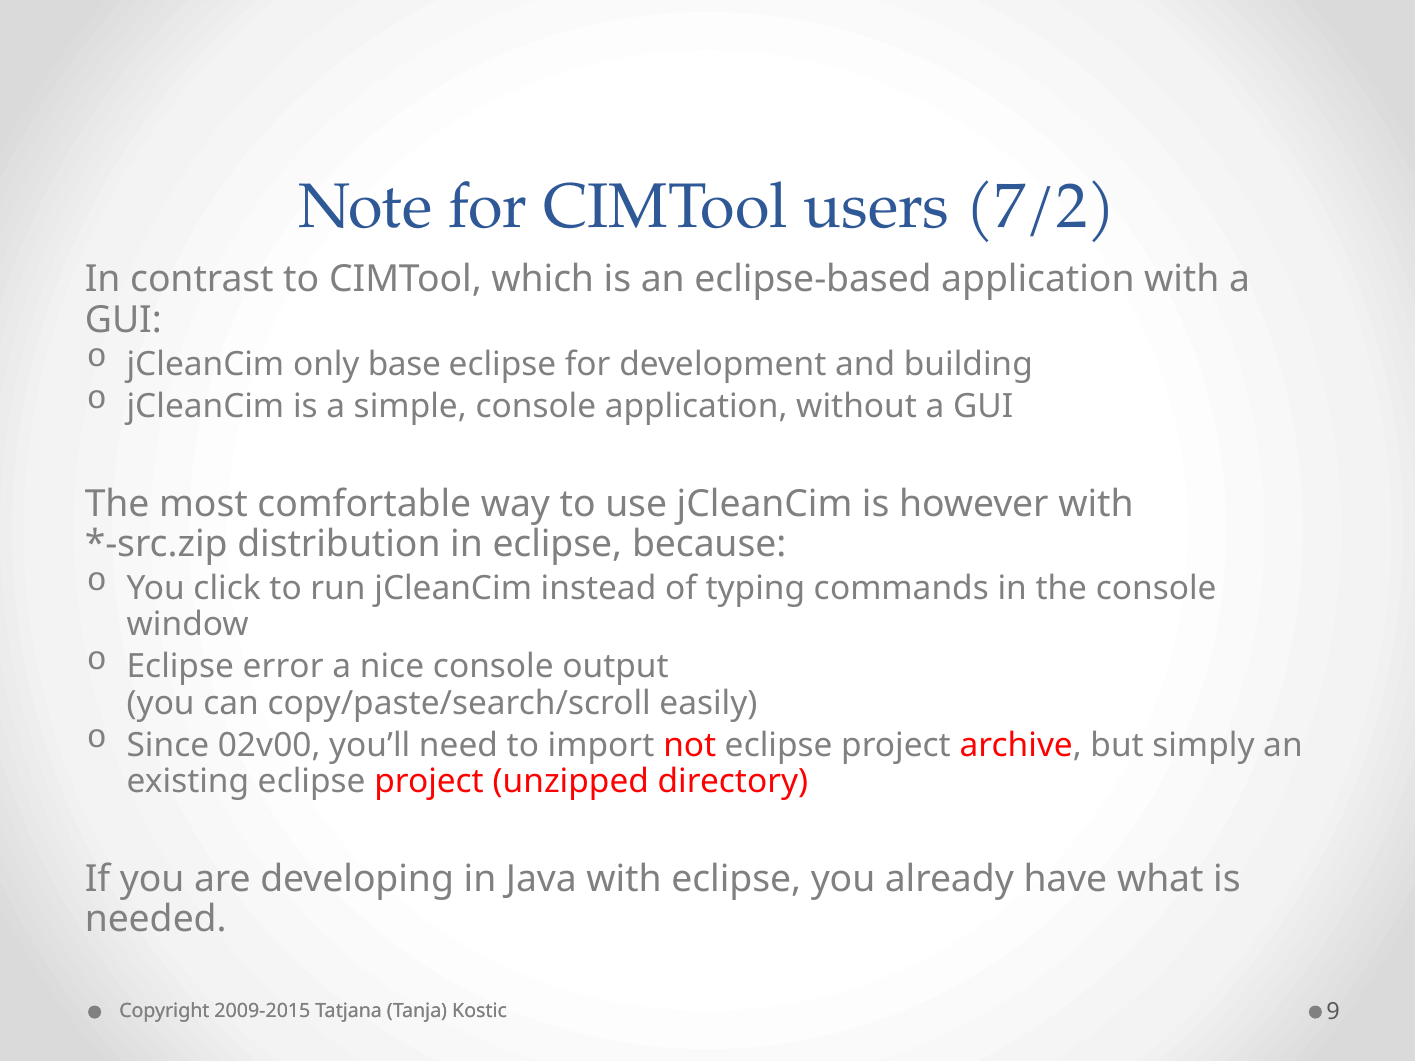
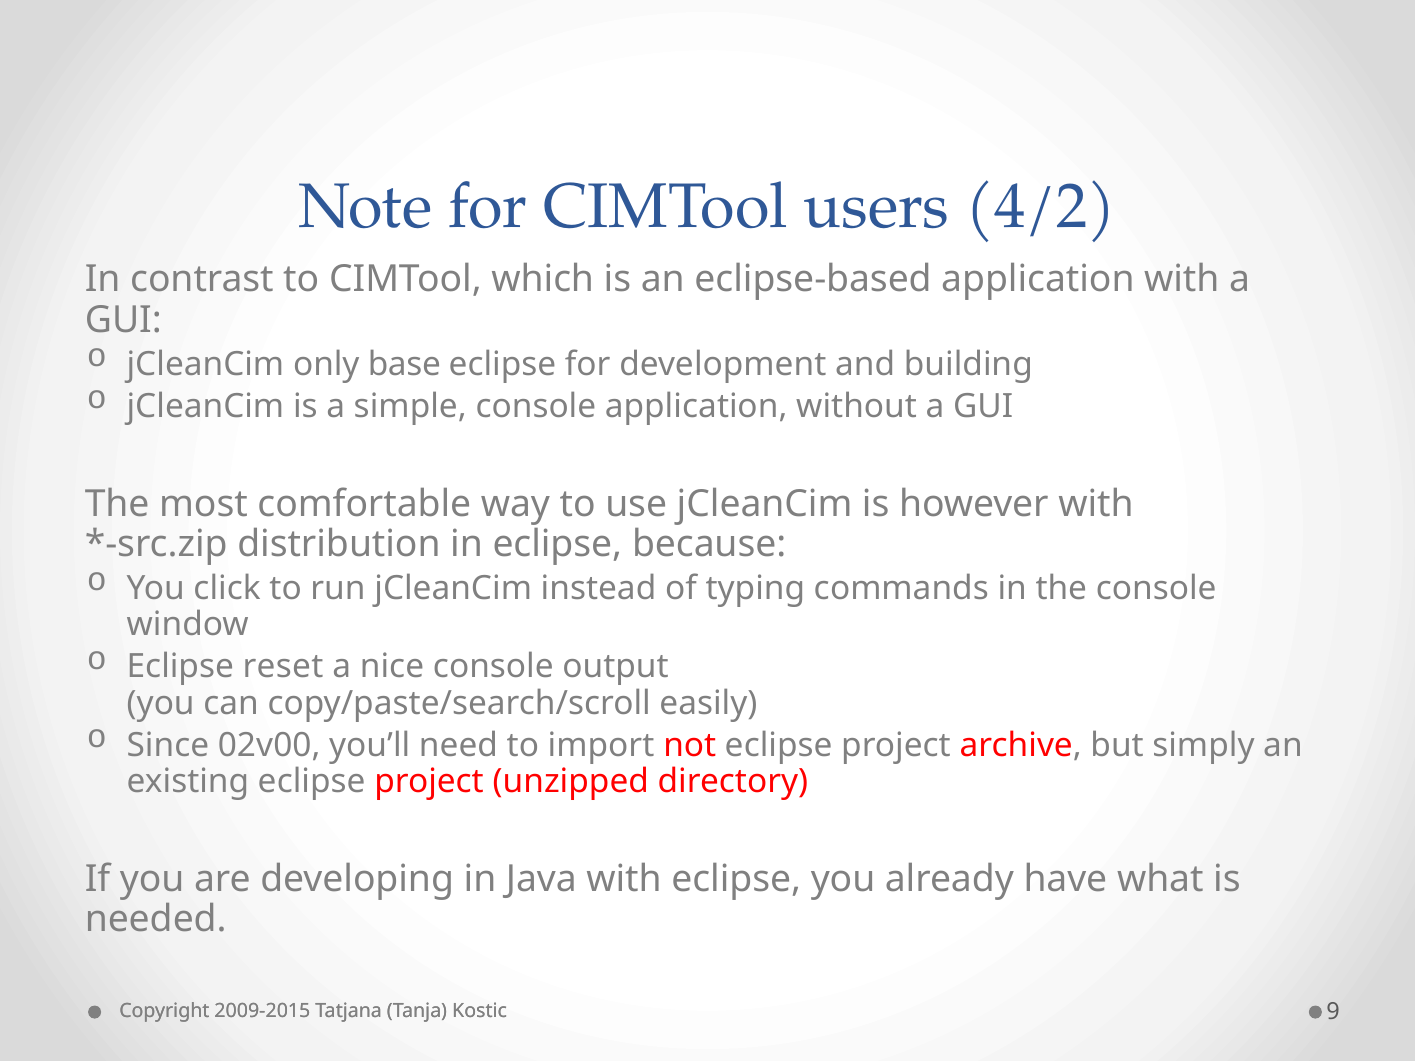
7/2: 7/2 -> 4/2
error: error -> reset
